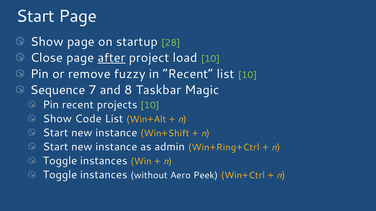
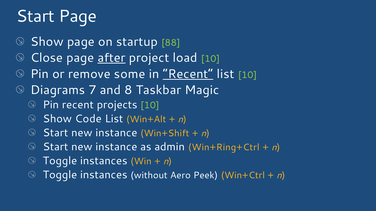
28: 28 -> 88
fuzzy: fuzzy -> some
Recent at (188, 74) underline: none -> present
Sequence: Sequence -> Diagrams
